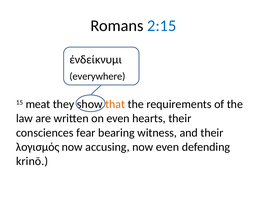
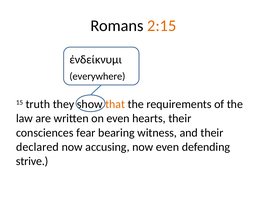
2:15 colour: blue -> orange
meat: meat -> truth
λογισμός: λογισμός -> declared
krinō: krinō -> strive
